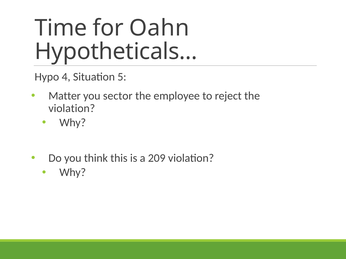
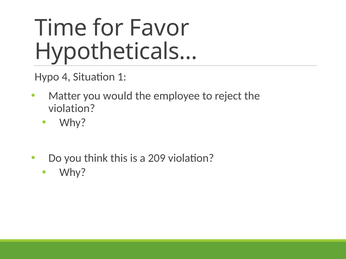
Oahn: Oahn -> Favor
5: 5 -> 1
sector: sector -> would
